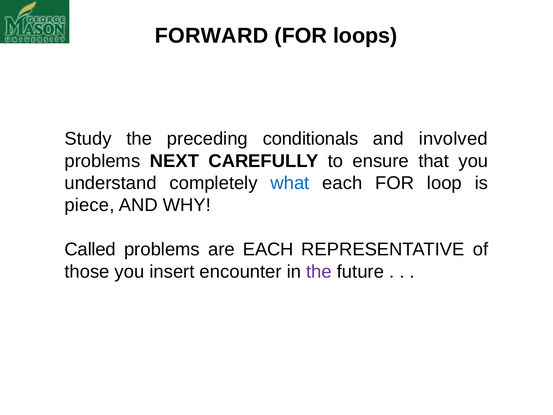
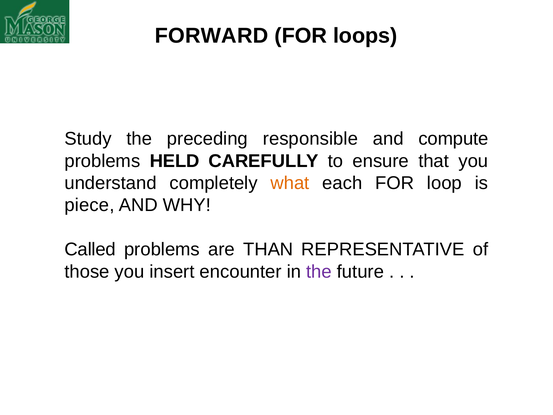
conditionals: conditionals -> responsible
involved: involved -> compute
NEXT: NEXT -> HELD
what colour: blue -> orange
are EACH: EACH -> THAN
